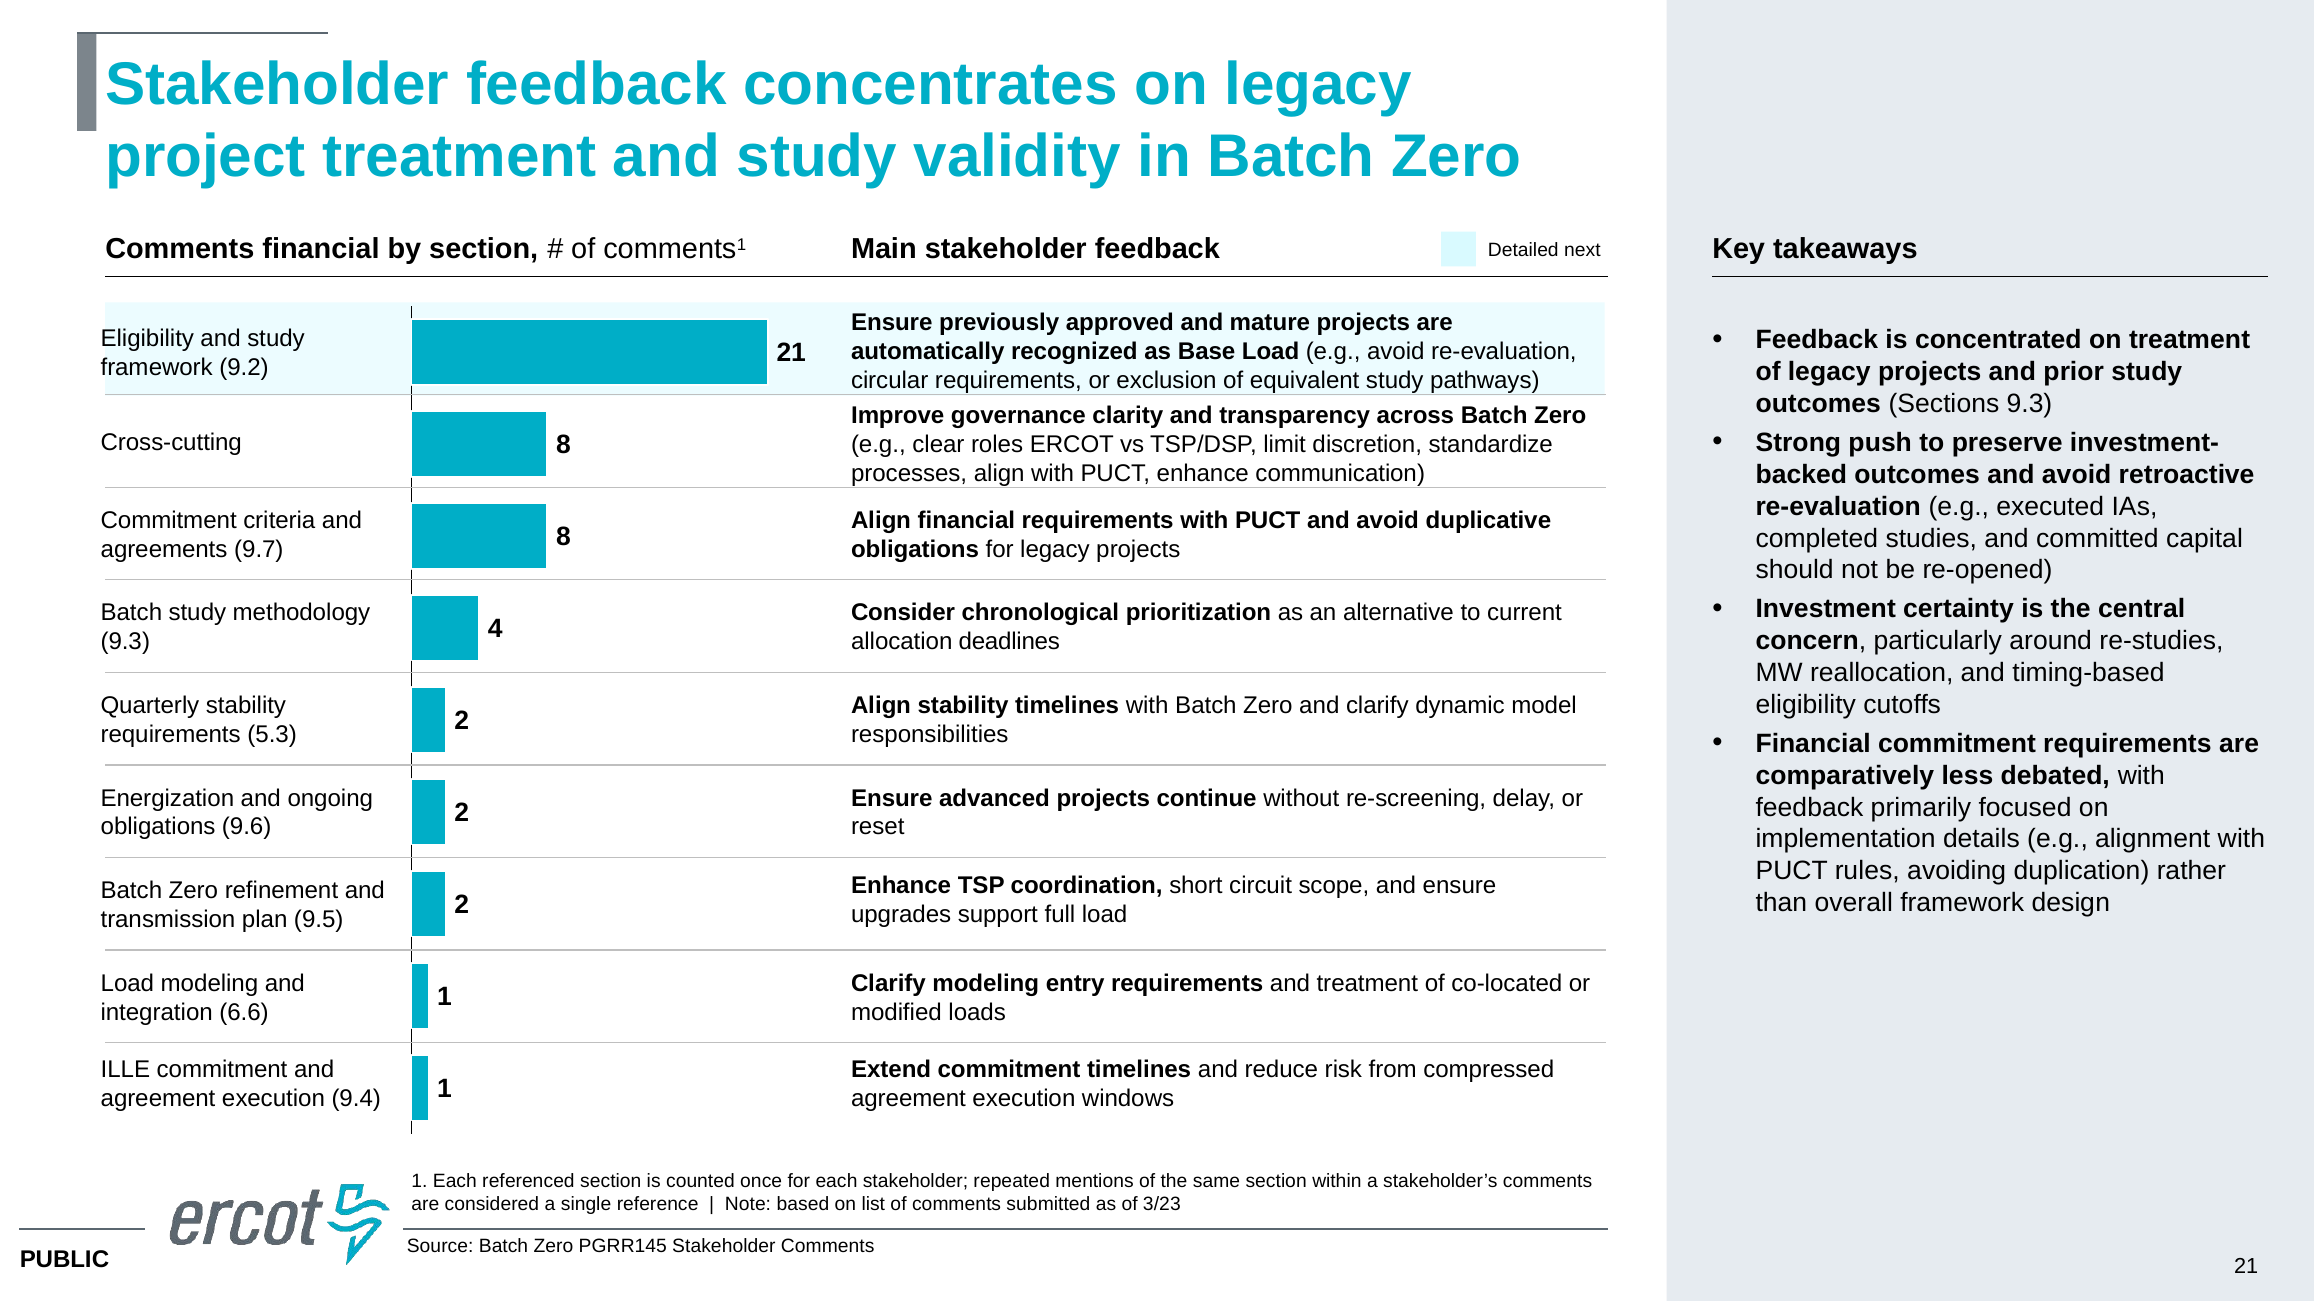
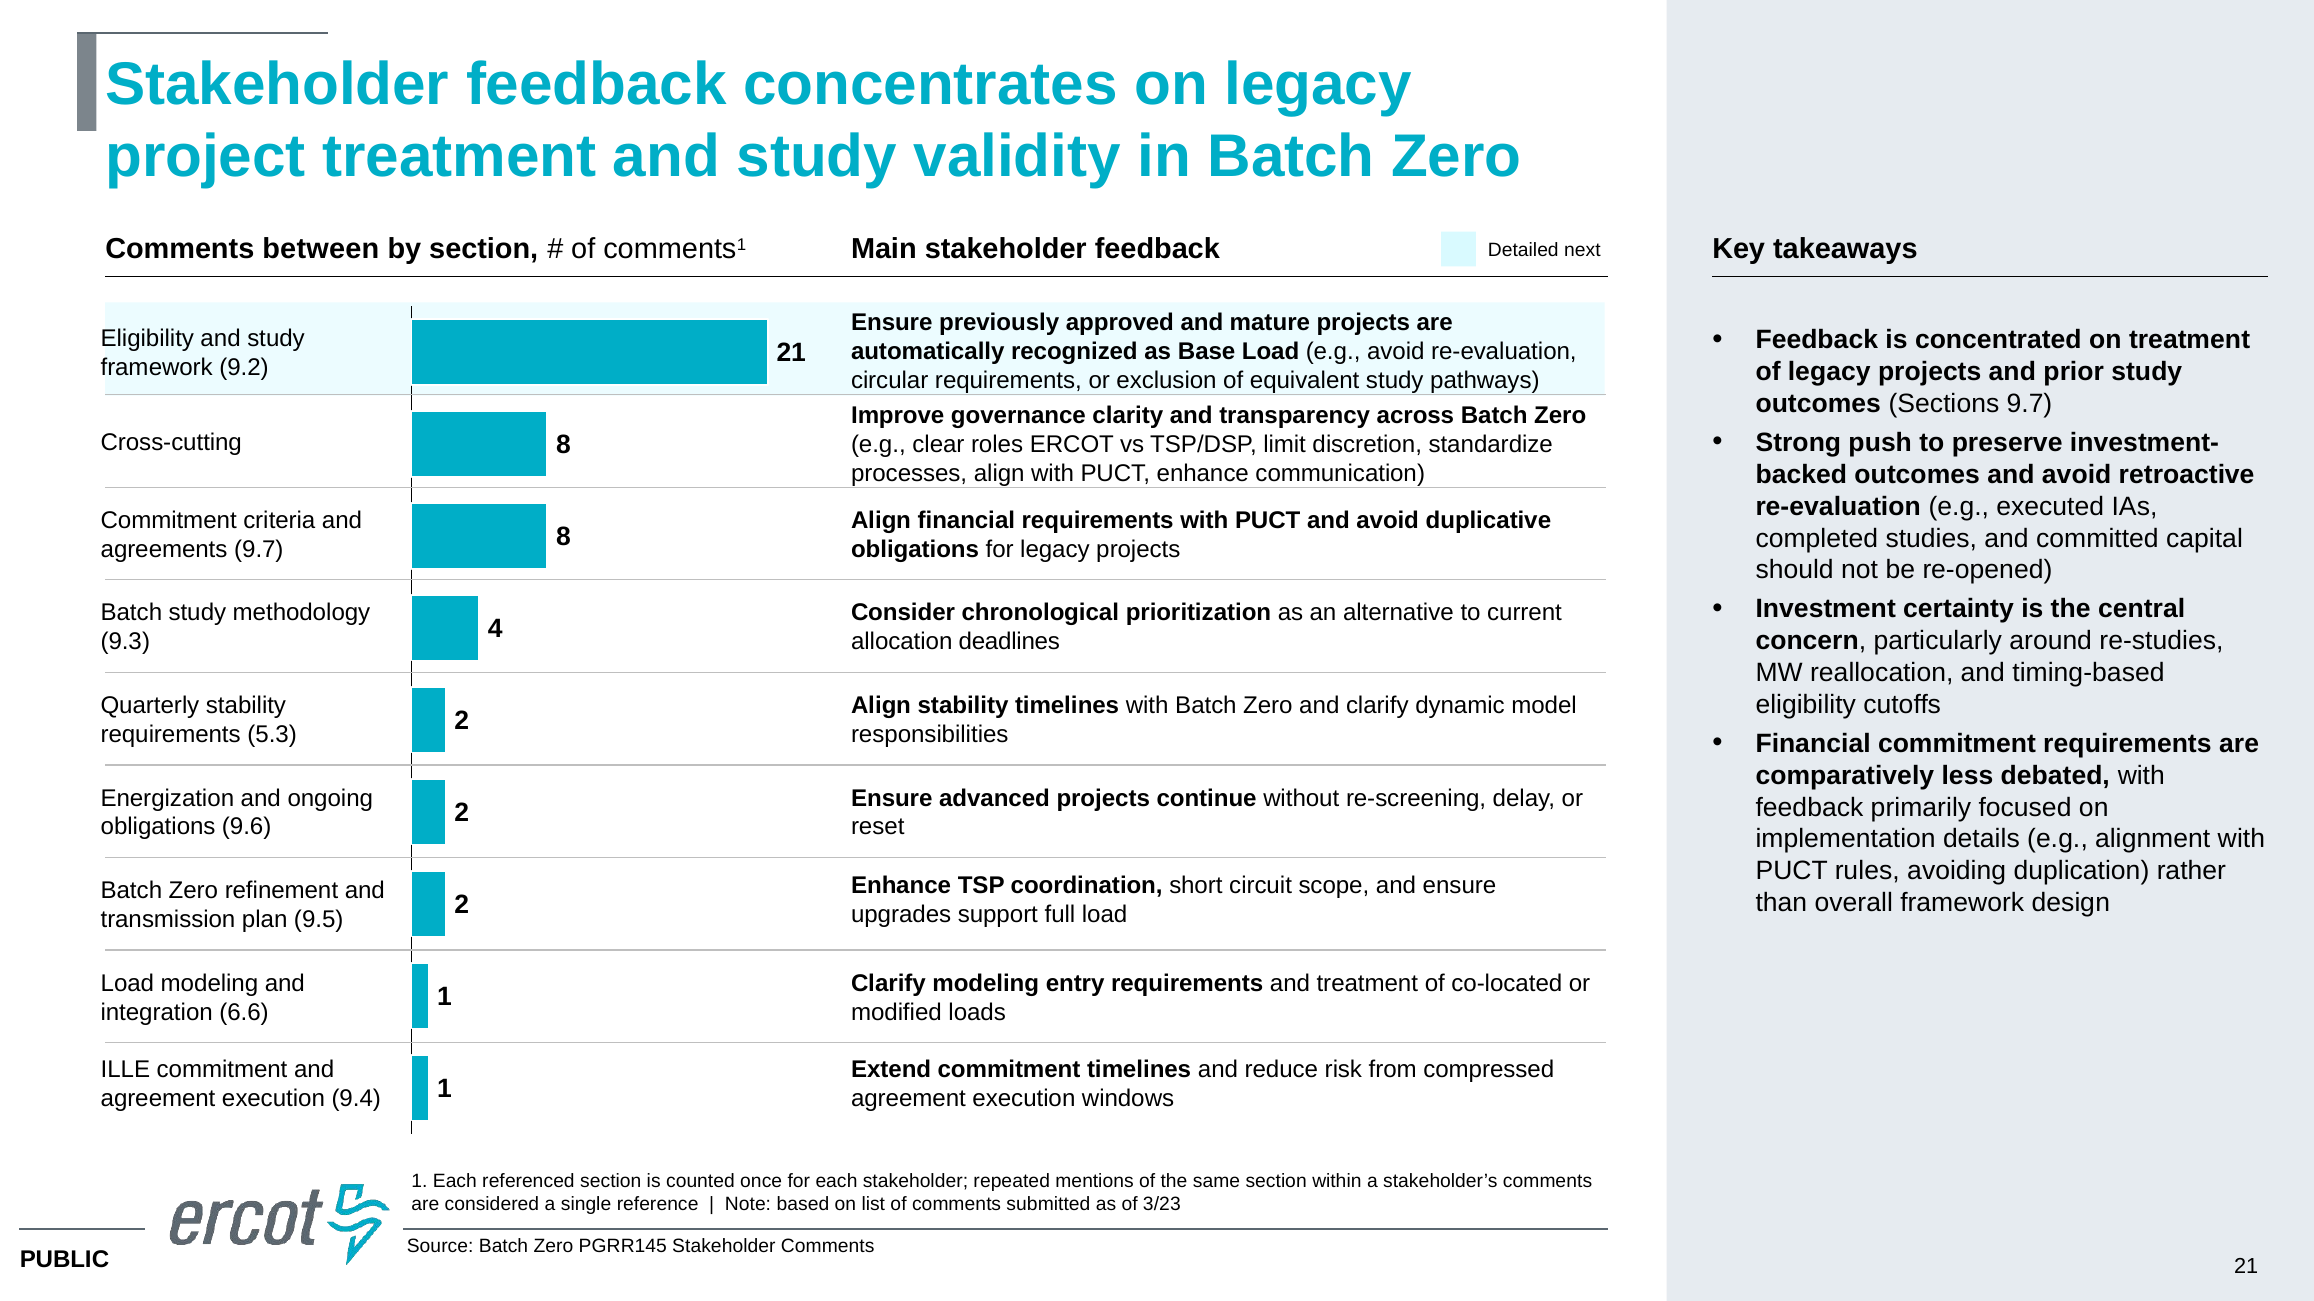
Comments financial: financial -> between
Sections 9.3: 9.3 -> 9.7
